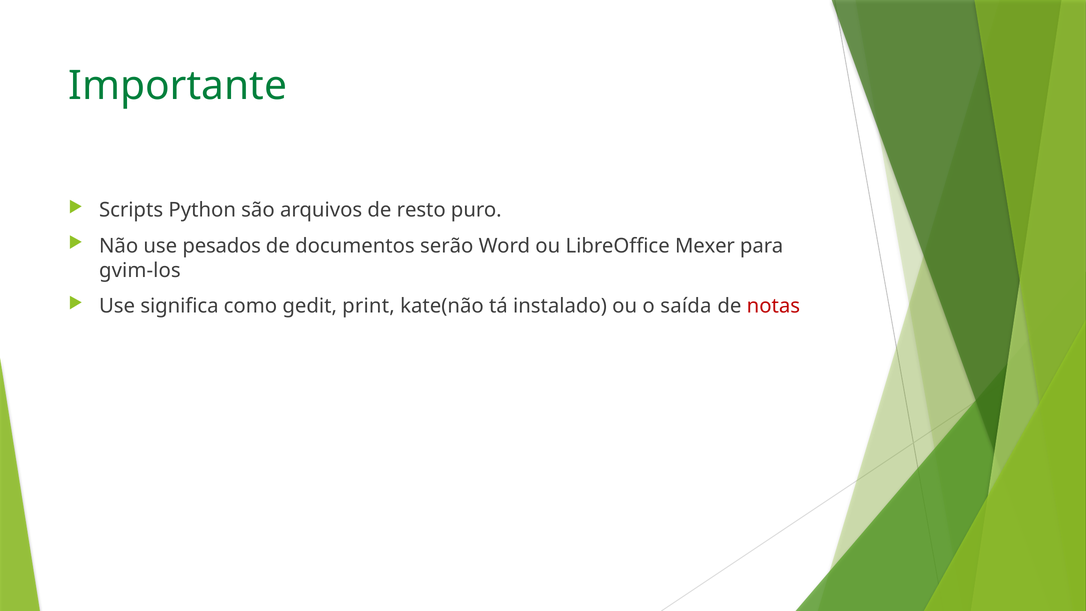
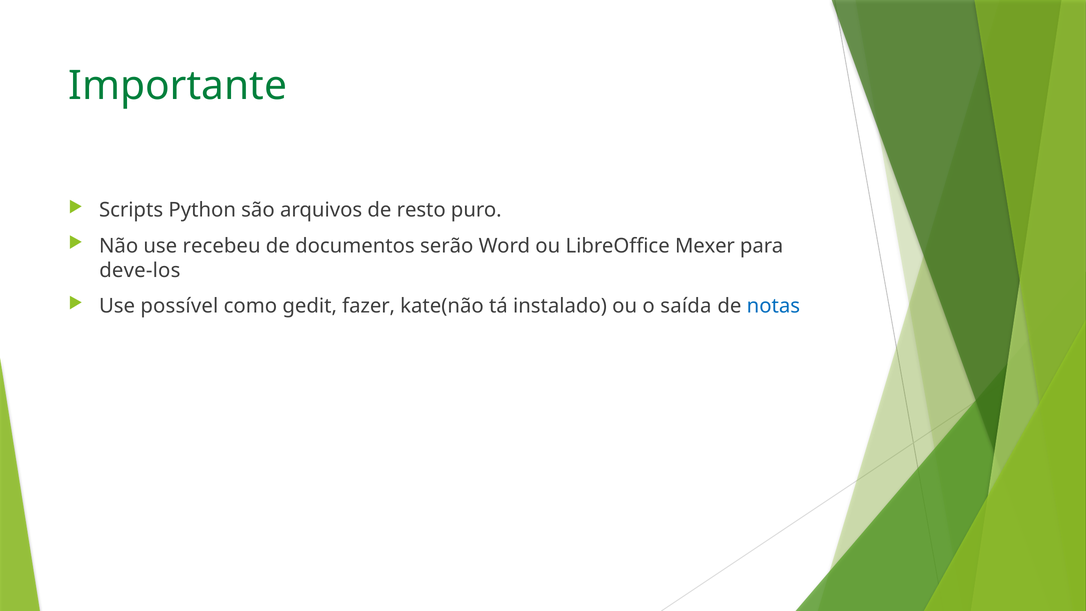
pesados: pesados -> recebeu
gvim-los: gvim-los -> deve-los
significa: significa -> possível
print: print -> fazer
notas colour: red -> blue
